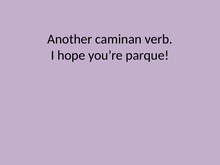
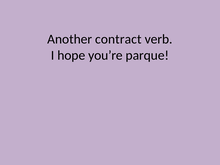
caminan: caminan -> contract
